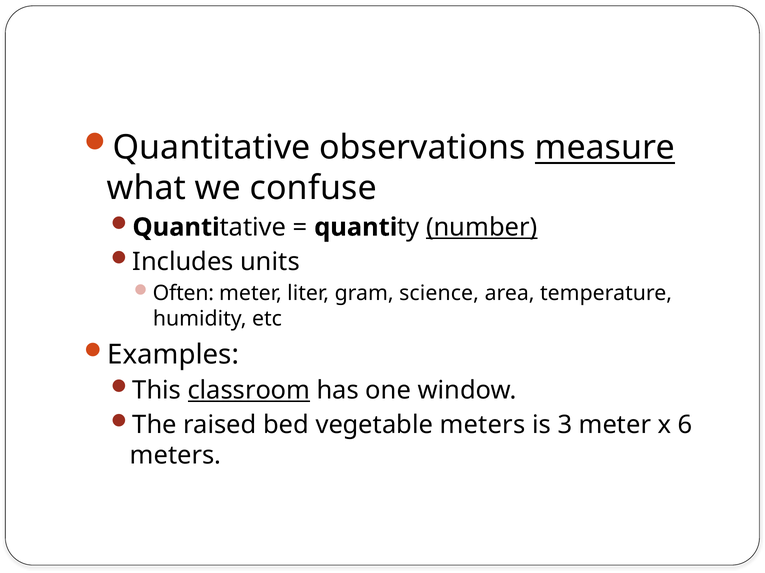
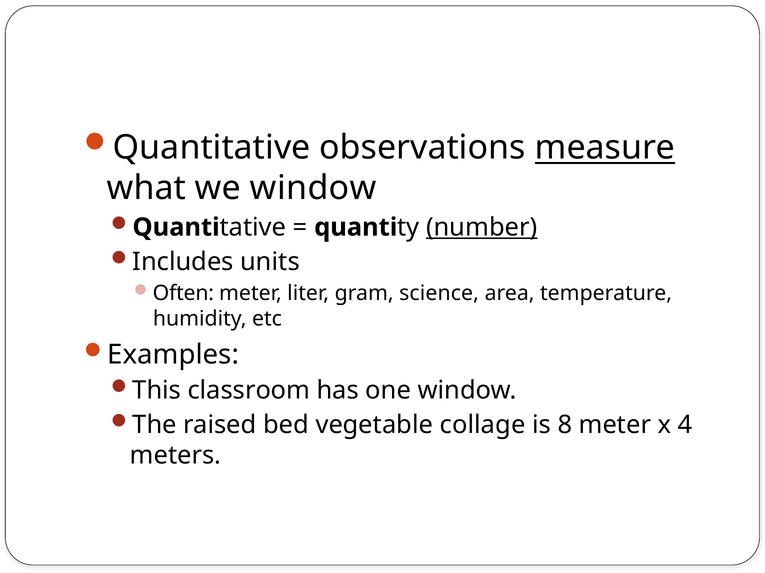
we confuse: confuse -> window
classroom underline: present -> none
vegetable meters: meters -> collage
3: 3 -> 8
6: 6 -> 4
